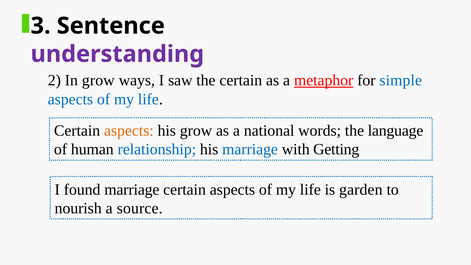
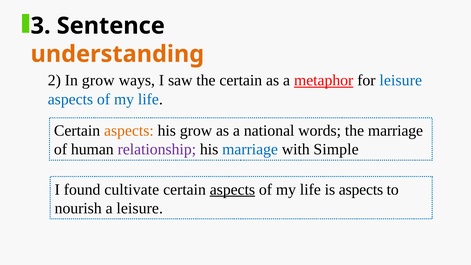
understanding colour: purple -> orange
for simple: simple -> leisure
the language: language -> marriage
relationship colour: blue -> purple
Getting: Getting -> Simple
found marriage: marriage -> cultivate
aspects at (232, 189) underline: none -> present
is garden: garden -> aspects
a source: source -> leisure
